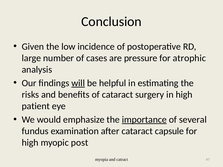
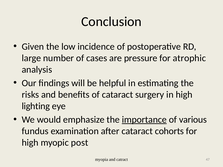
will underline: present -> none
patient: patient -> lighting
several: several -> various
capsule: capsule -> cohorts
